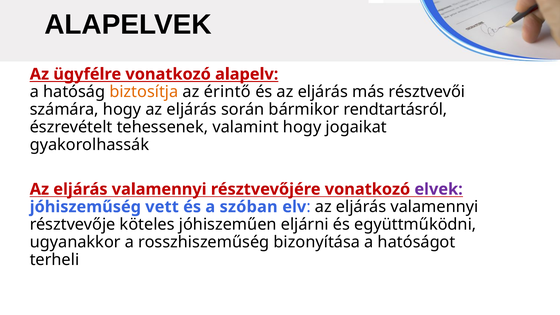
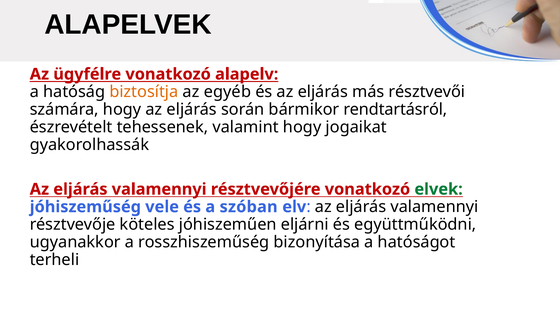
érintő: érintő -> egyéb
elvek colour: purple -> green
vett: vett -> vele
